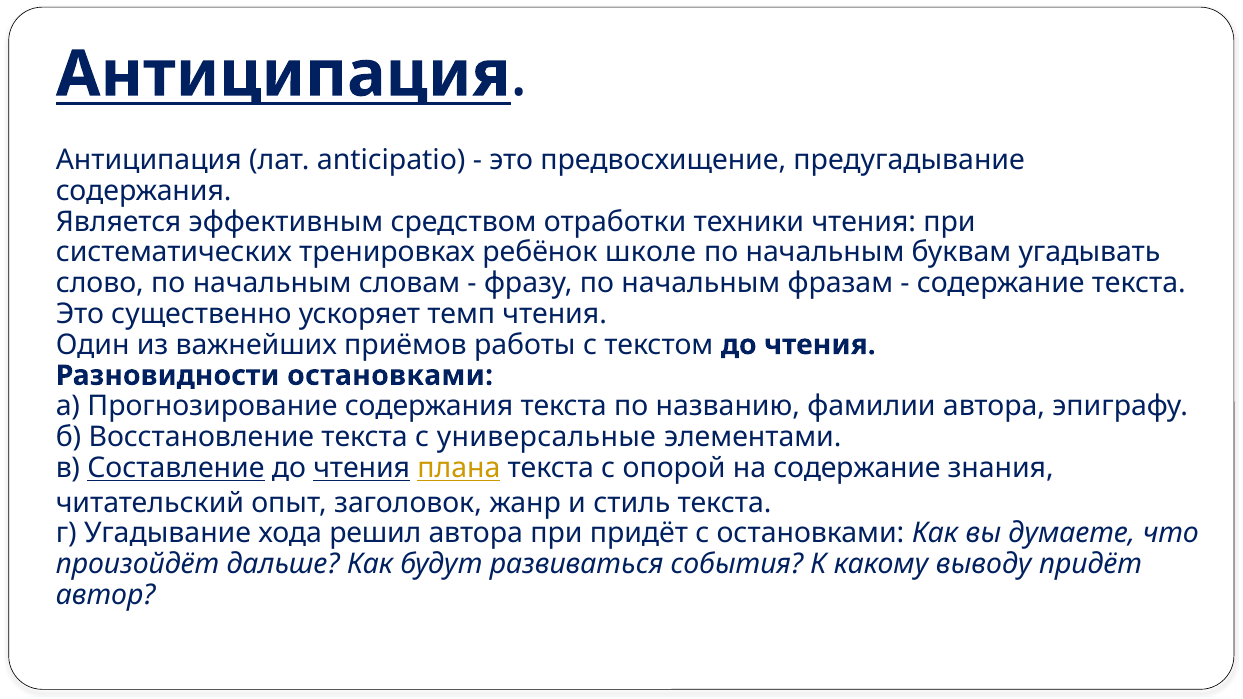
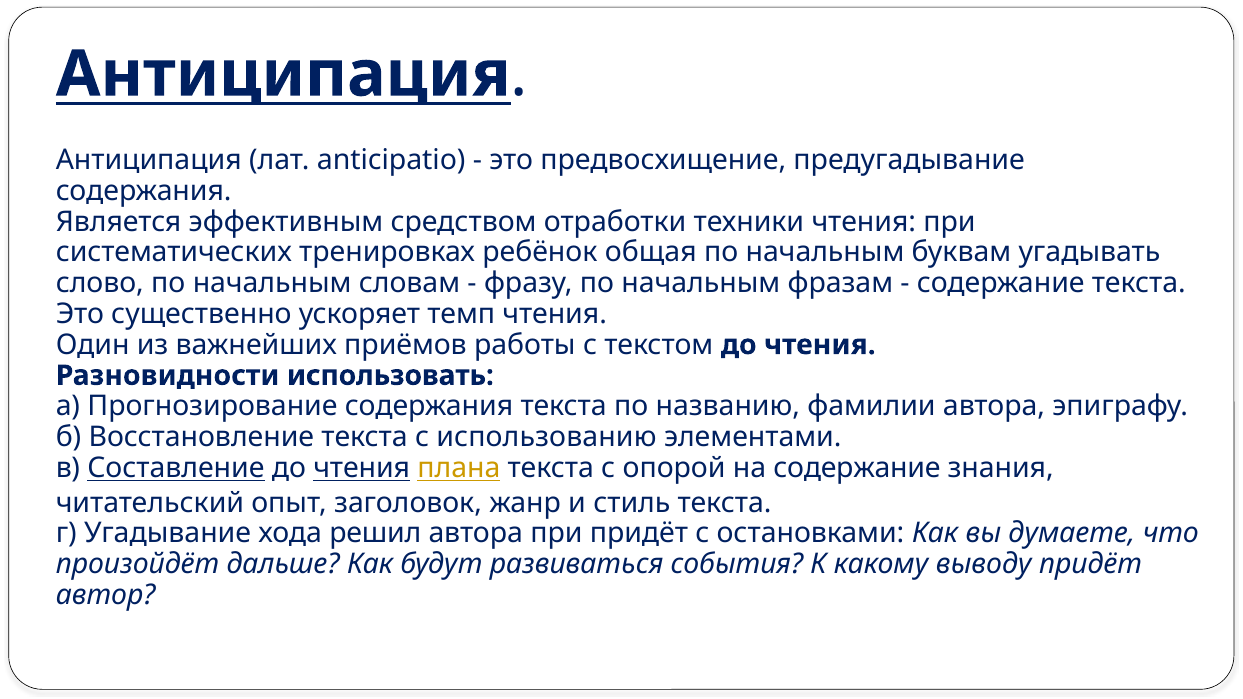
школе: школе -> общая
Разновидности остановками: остановками -> использовать
универсальные: универсальные -> использованию
